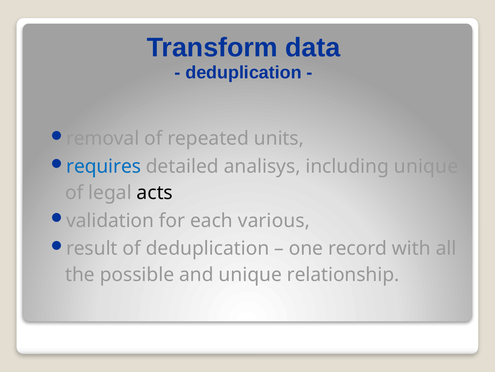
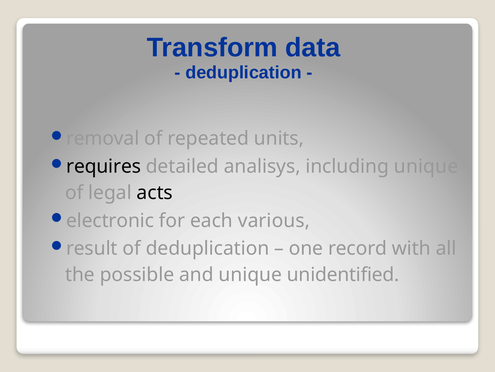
requires colour: blue -> black
validation: validation -> electronic
relationship: relationship -> unidentified
